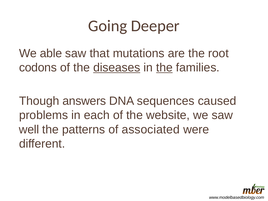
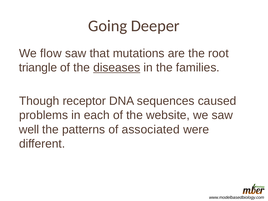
able: able -> flow
codons: codons -> triangle
the at (164, 68) underline: present -> none
answers: answers -> receptor
